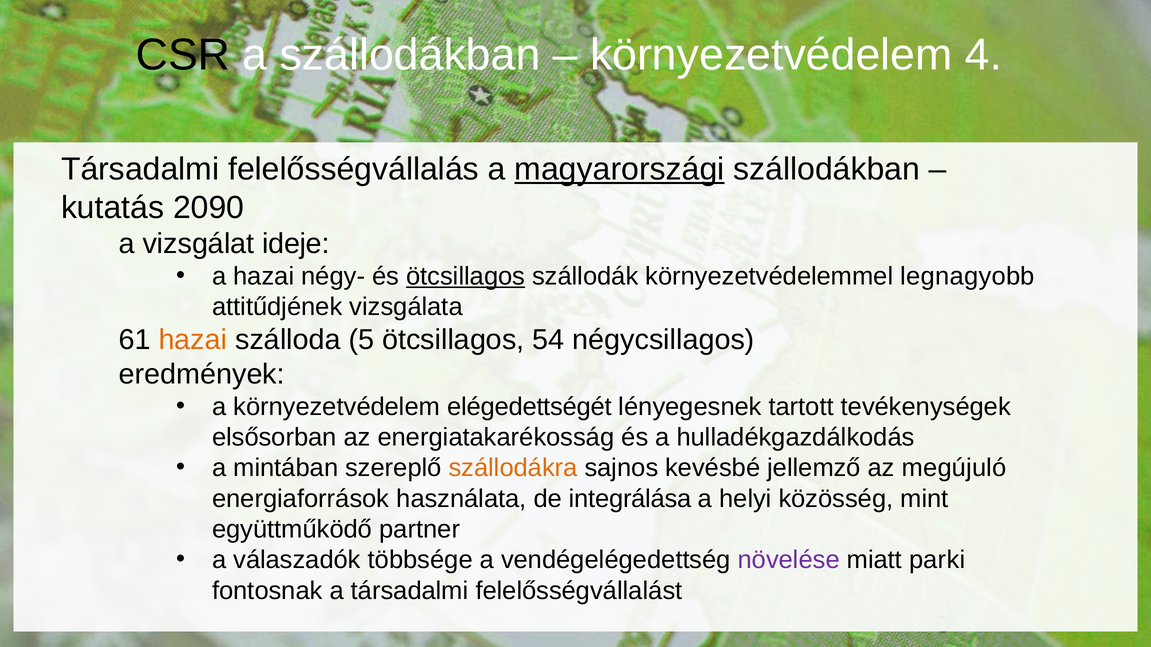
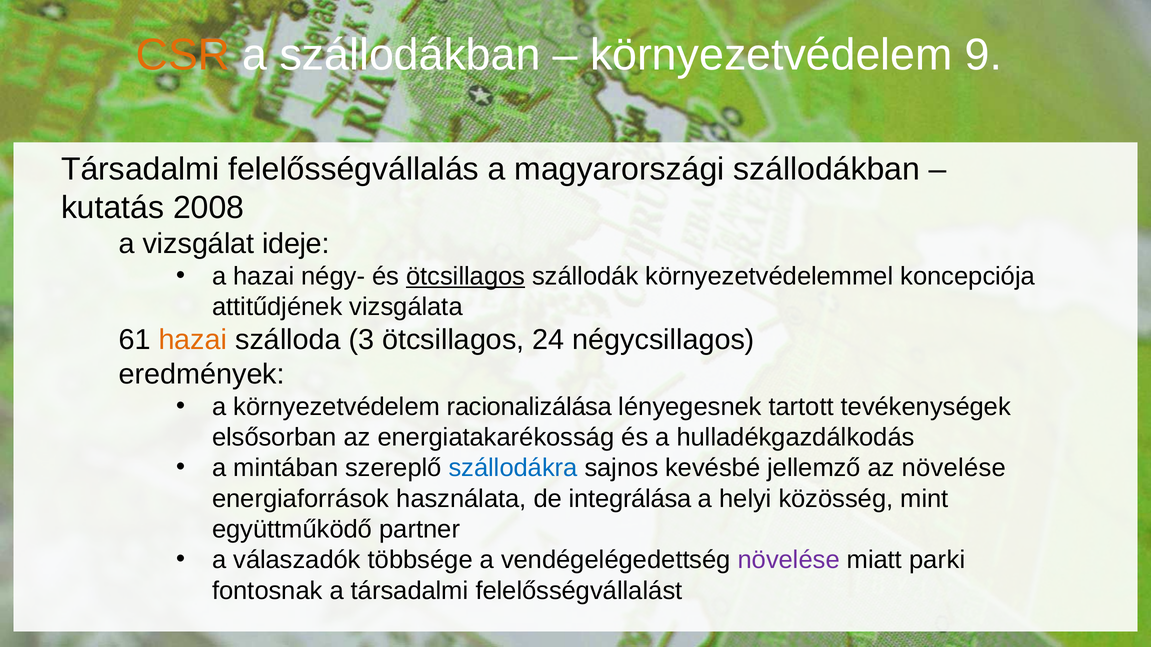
CSR colour: black -> orange
4: 4 -> 9
magyarországi underline: present -> none
2090: 2090 -> 2008
legnagyobb: legnagyobb -> koncepciója
5: 5 -> 3
54: 54 -> 24
elégedettségét: elégedettségét -> racionalizálása
szállodákra colour: orange -> blue
az megújuló: megújuló -> növelése
